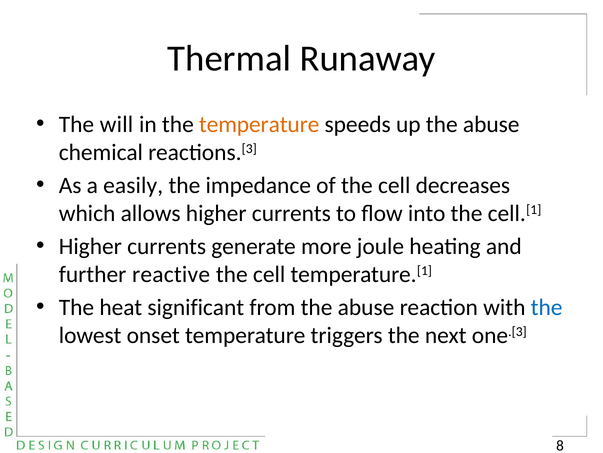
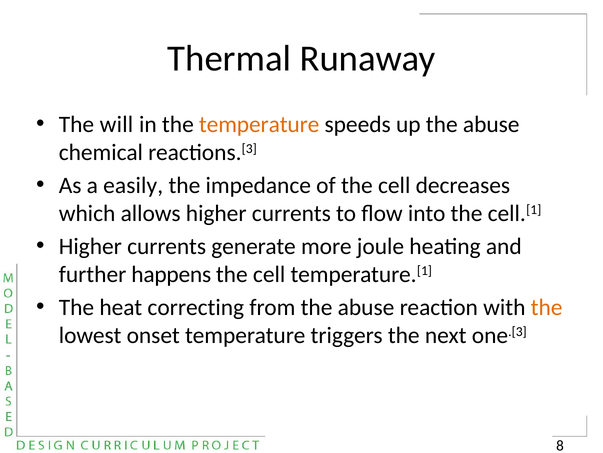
reactive: reactive -> happens
significant: significant -> correcting
the at (547, 307) colour: blue -> orange
